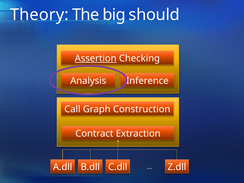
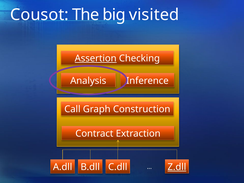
Theory: Theory -> Cousot
should: should -> visited
Z.dll underline: none -> present
